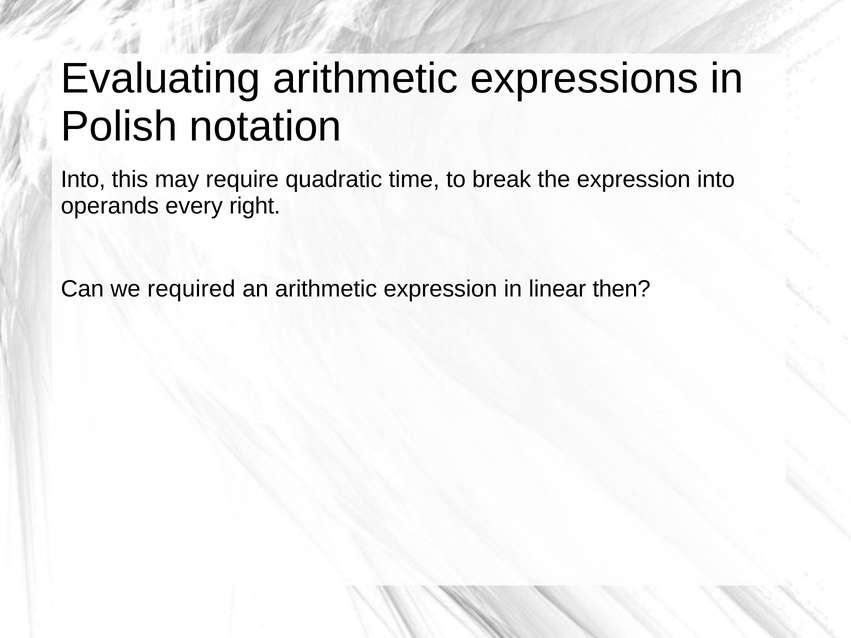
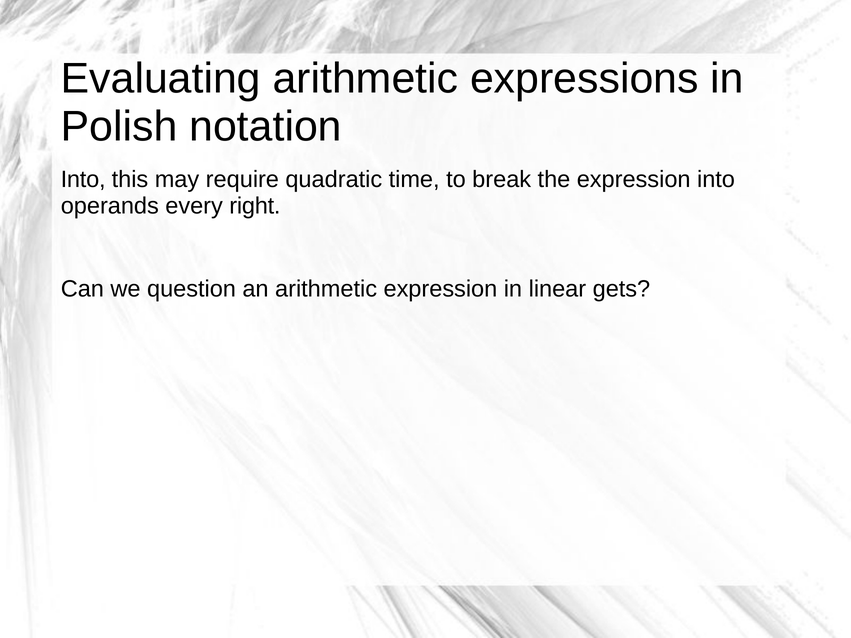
required: required -> question
then: then -> gets
